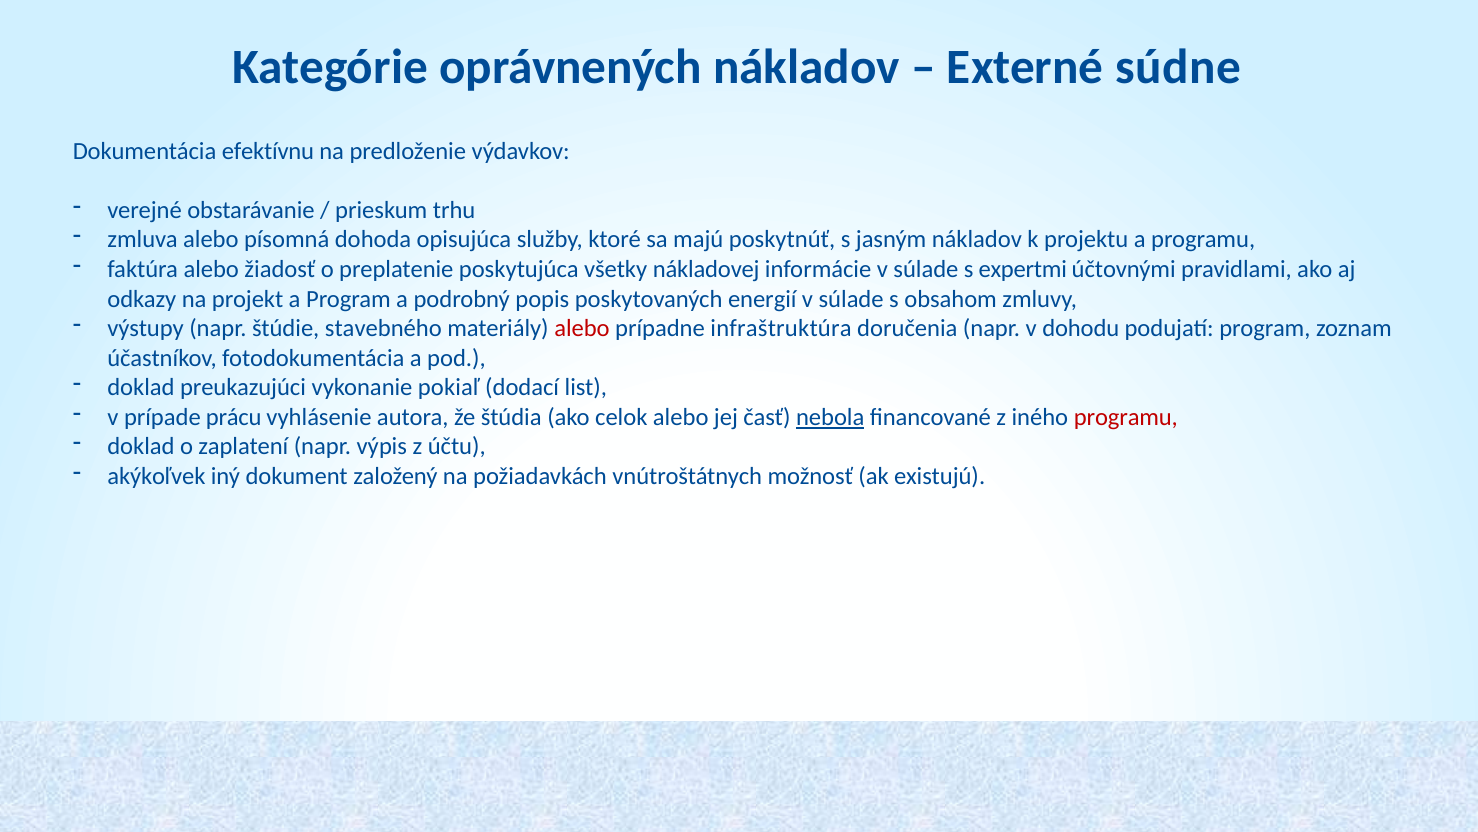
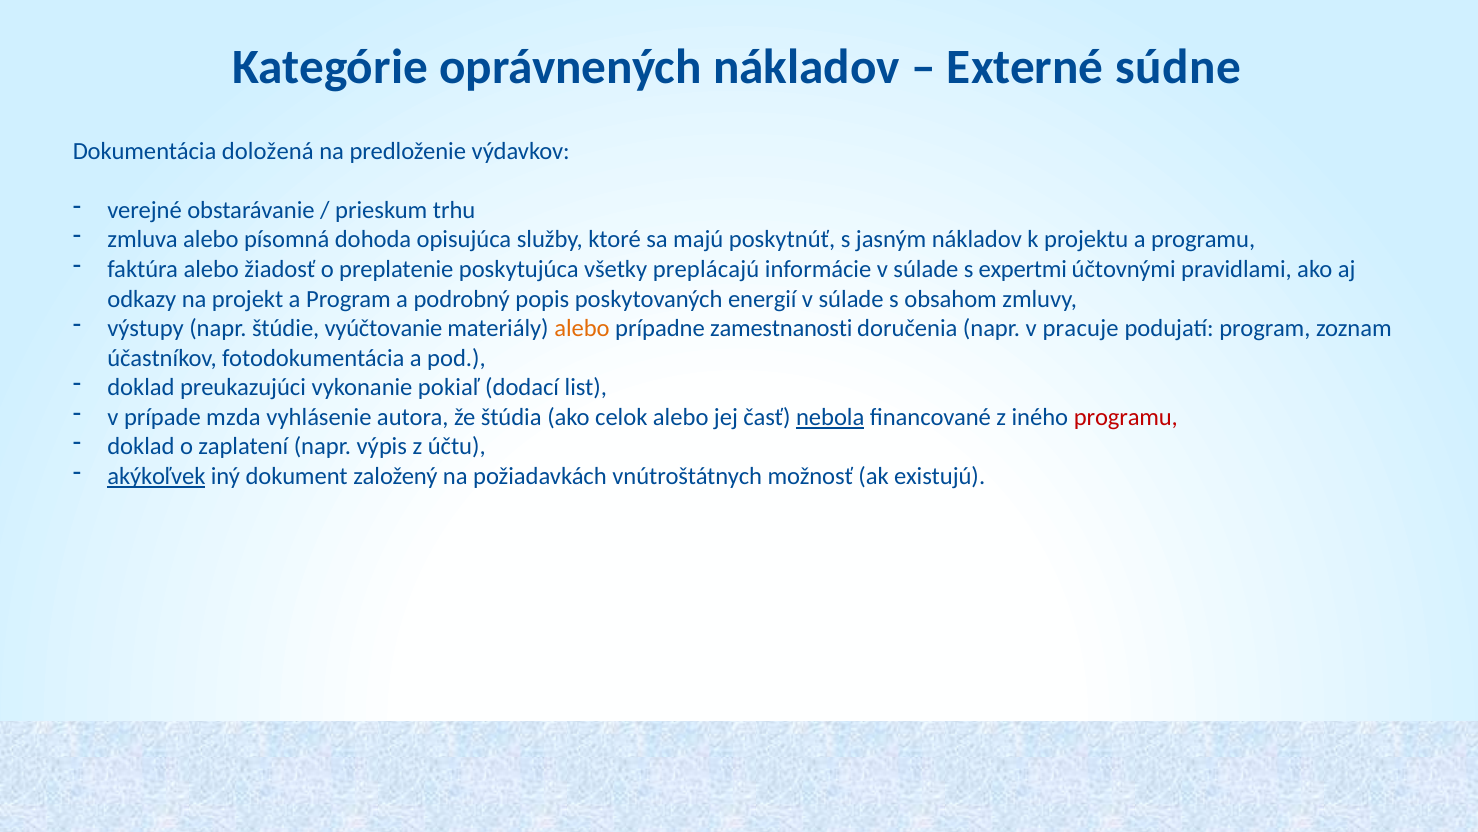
efektívnu: efektívnu -> doložená
nákladovej: nákladovej -> preplácajú
stavebného: stavebného -> vyúčtovanie
alebo at (582, 328) colour: red -> orange
infraštruktúra: infraštruktúra -> zamestnanosti
dohodu: dohodu -> pracuje
prácu: prácu -> mzda
akýkoľvek underline: none -> present
